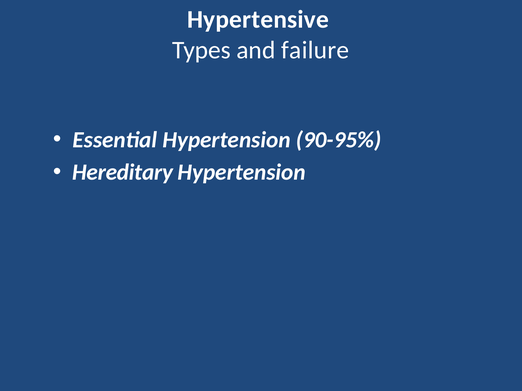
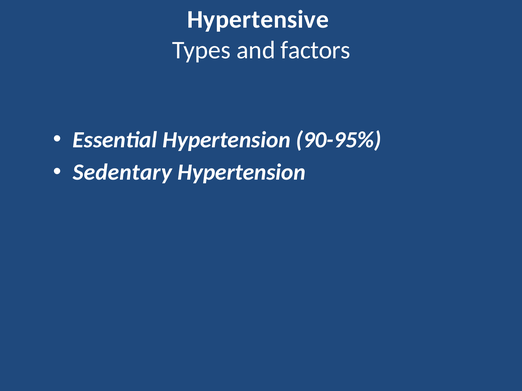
failure: failure -> factors
Hereditary: Hereditary -> Sedentary
